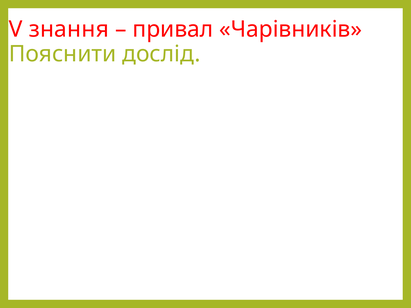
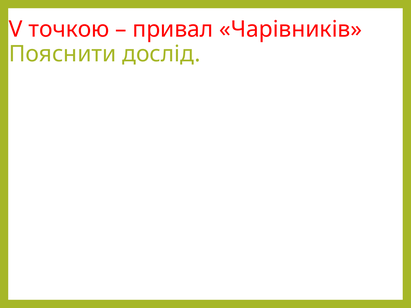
знання: знання -> точкою
